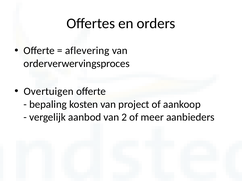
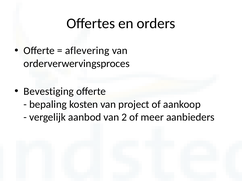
Overtuigen: Overtuigen -> Bevestiging
